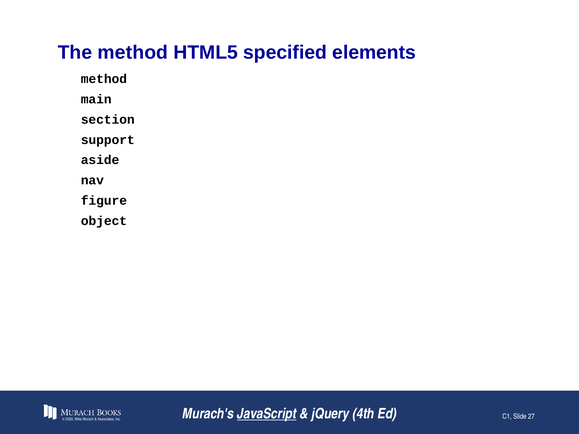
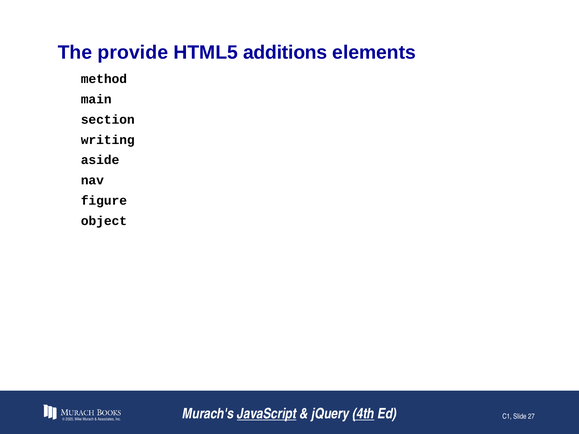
The method: method -> provide
specified: specified -> additions
support: support -> writing
4th underline: none -> present
